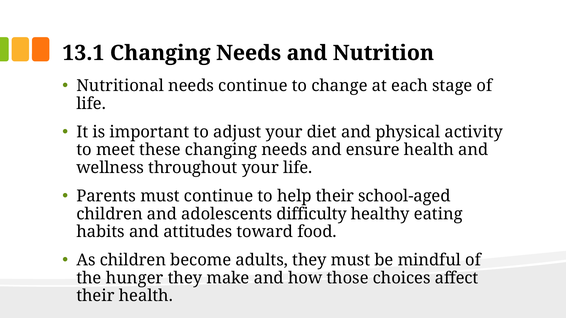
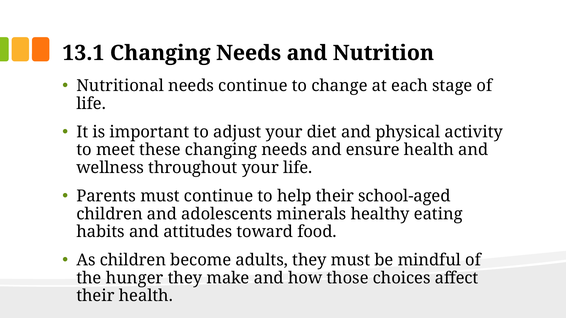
difficulty: difficulty -> minerals
